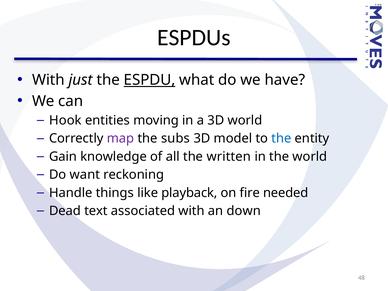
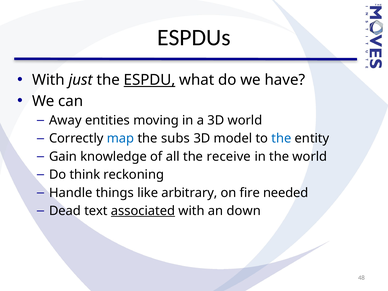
Hook: Hook -> Away
map colour: purple -> blue
written: written -> receive
want: want -> think
playback: playback -> arbitrary
associated underline: none -> present
